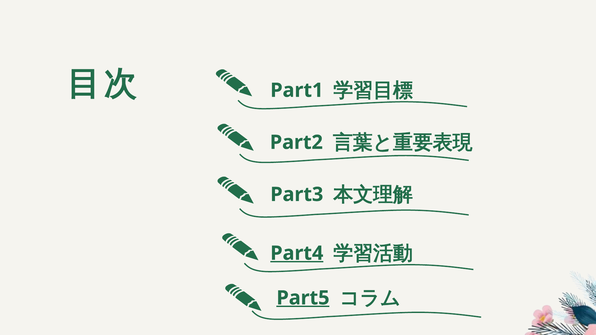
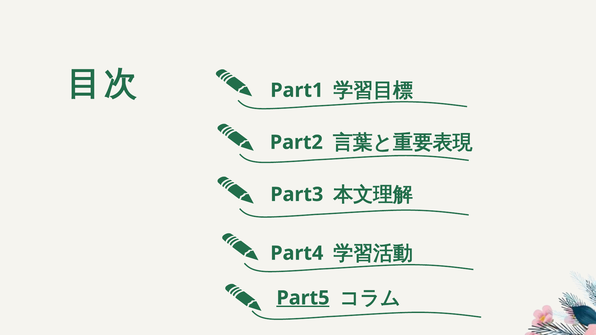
Part4 underline: present -> none
